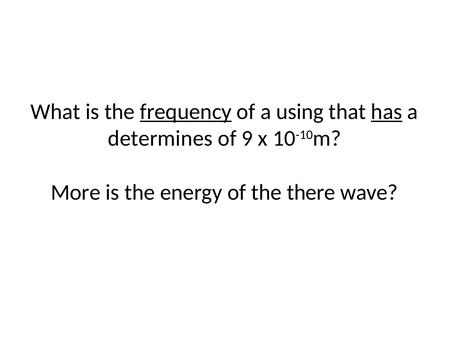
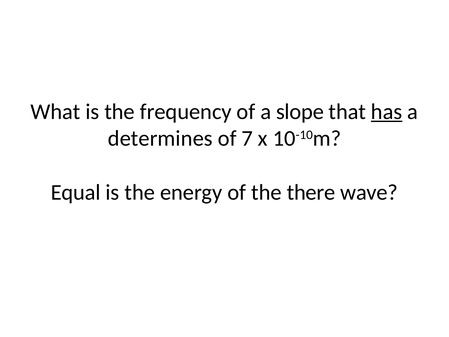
frequency underline: present -> none
using: using -> slope
9: 9 -> 7
More: More -> Equal
